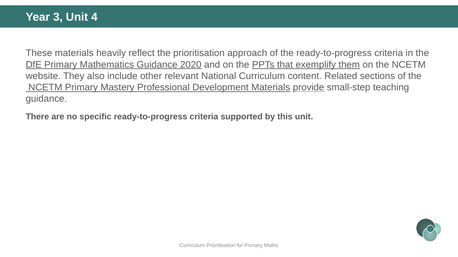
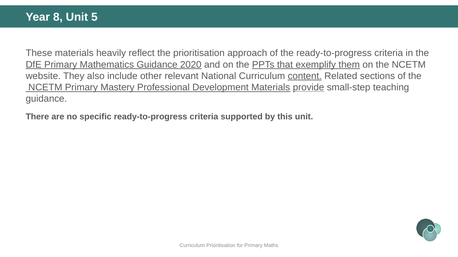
3: 3 -> 8
4: 4 -> 5
content underline: none -> present
